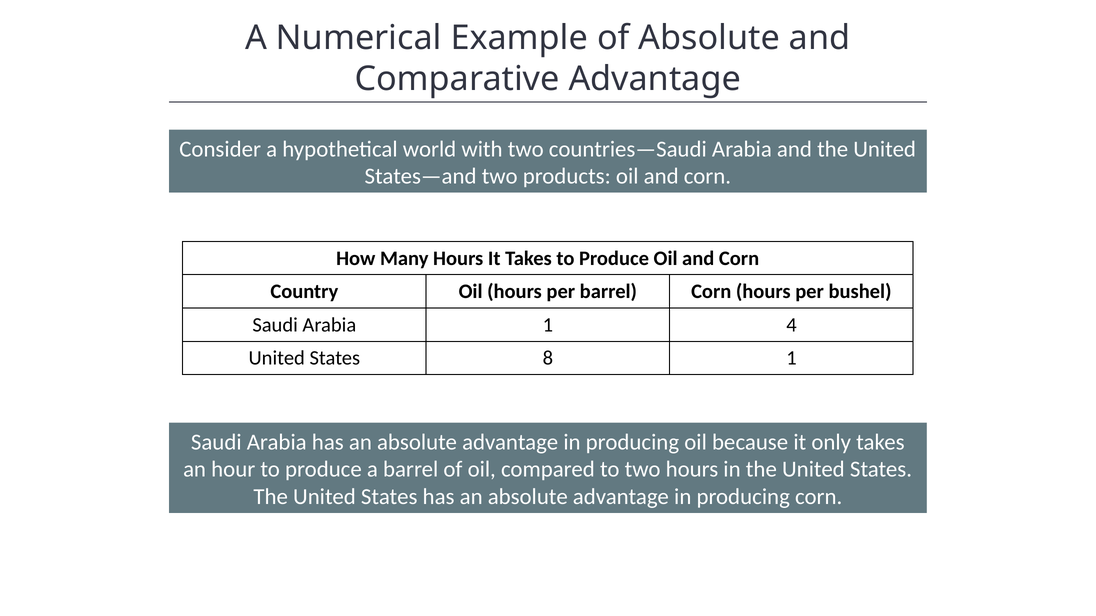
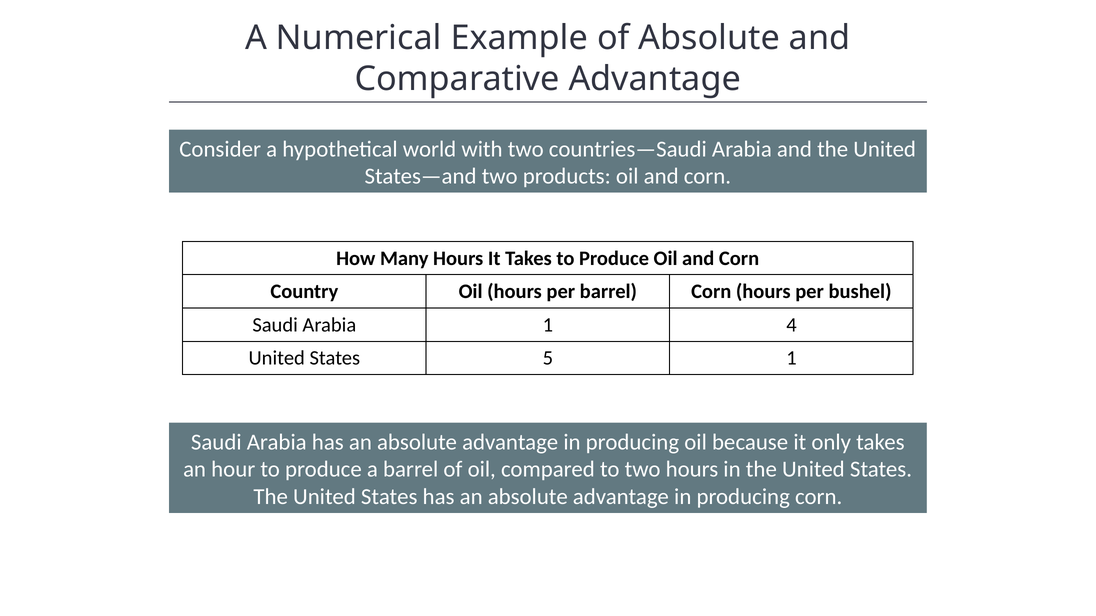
8: 8 -> 5
